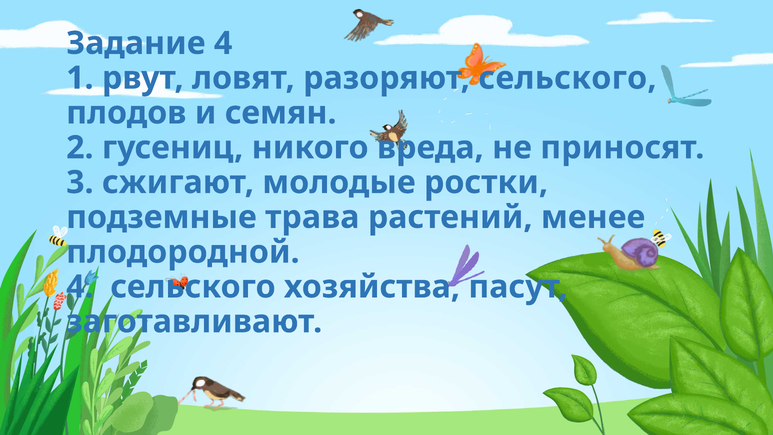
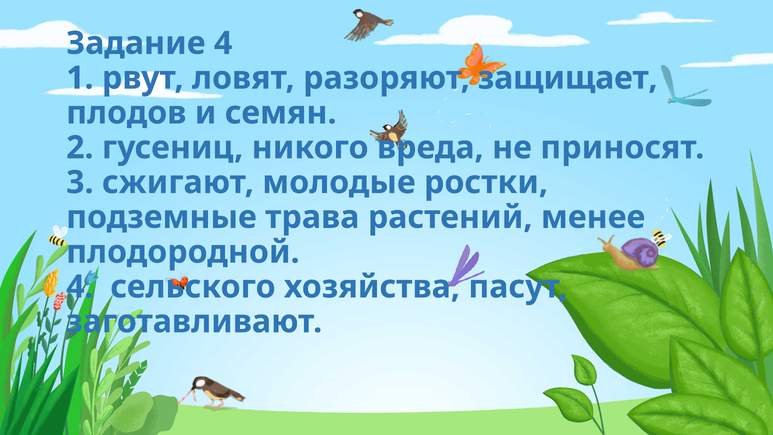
разоряют сельского: сельского -> защищает
